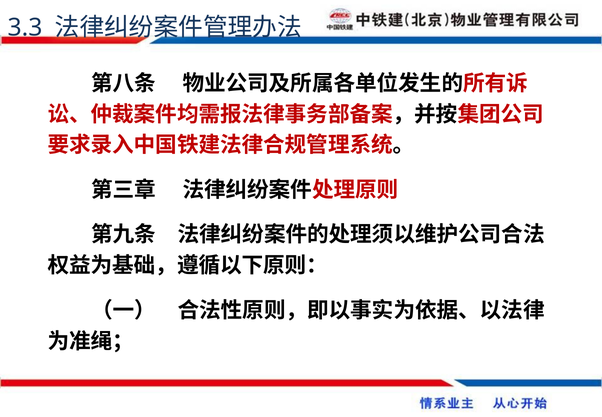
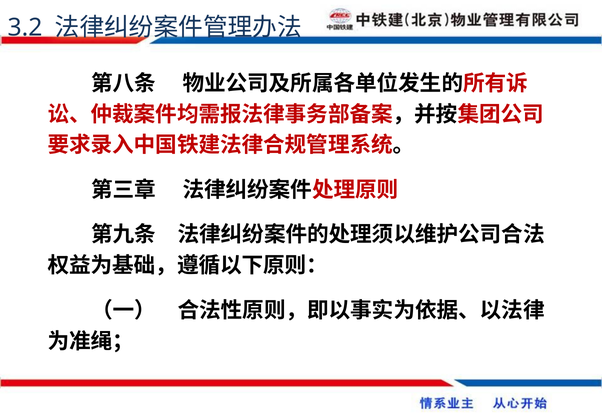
3.3: 3.3 -> 3.2
